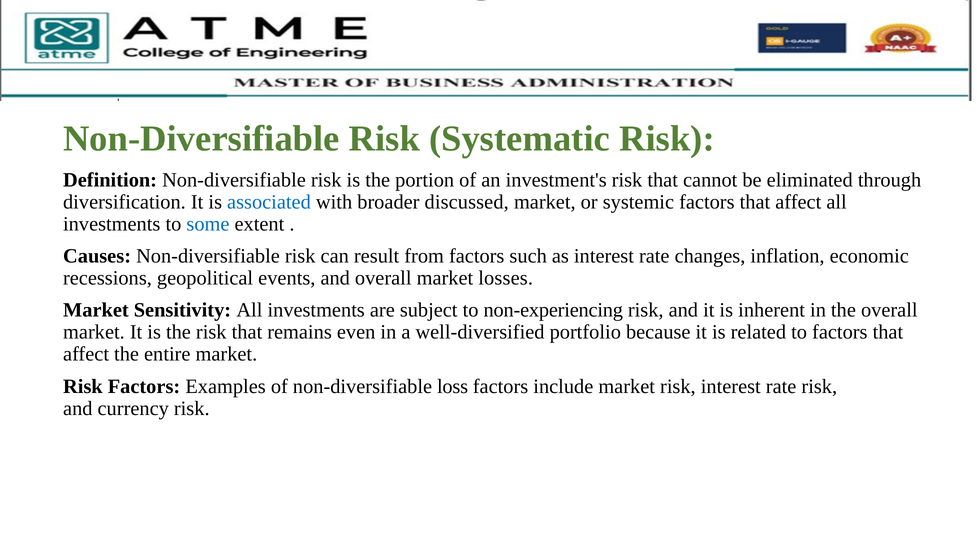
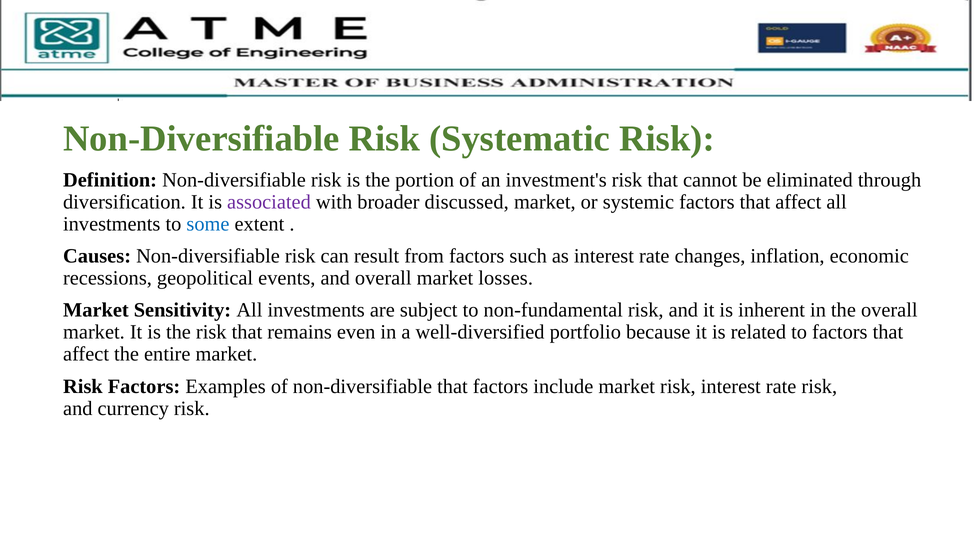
associated colour: blue -> purple
non-experiencing: non-experiencing -> non-fundamental
non-diversifiable loss: loss -> that
